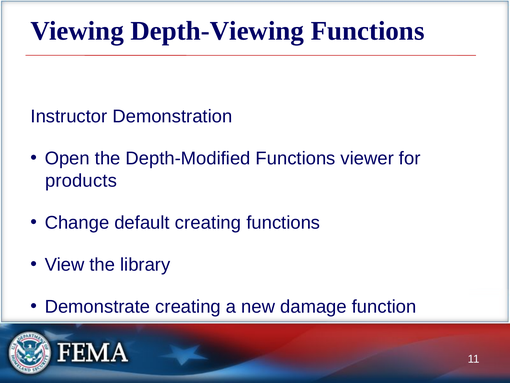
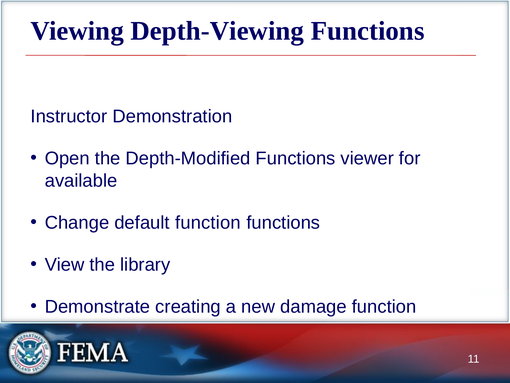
products: products -> available
default creating: creating -> function
